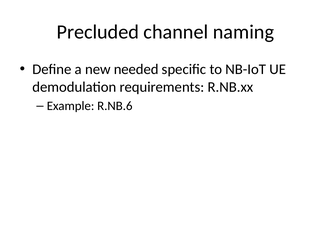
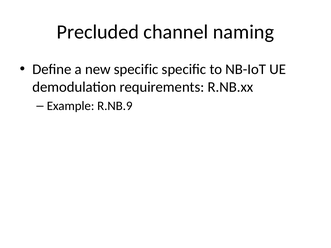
new needed: needed -> specific
R.NB.6: R.NB.6 -> R.NB.9
